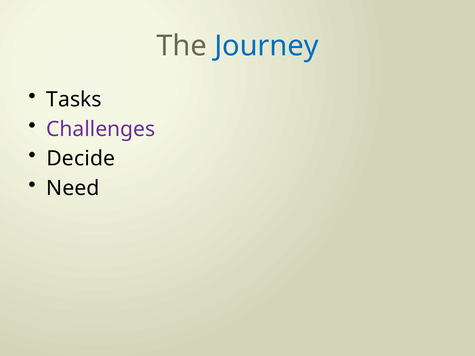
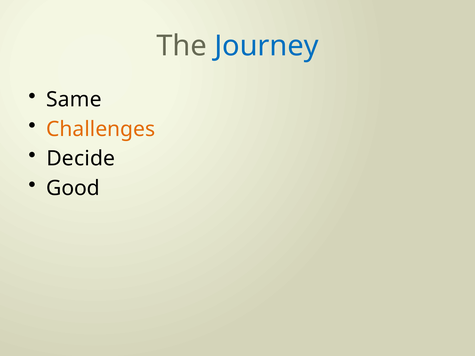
Tasks: Tasks -> Same
Challenges colour: purple -> orange
Need: Need -> Good
